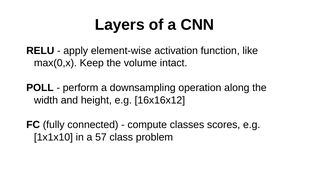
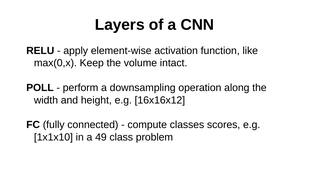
57: 57 -> 49
